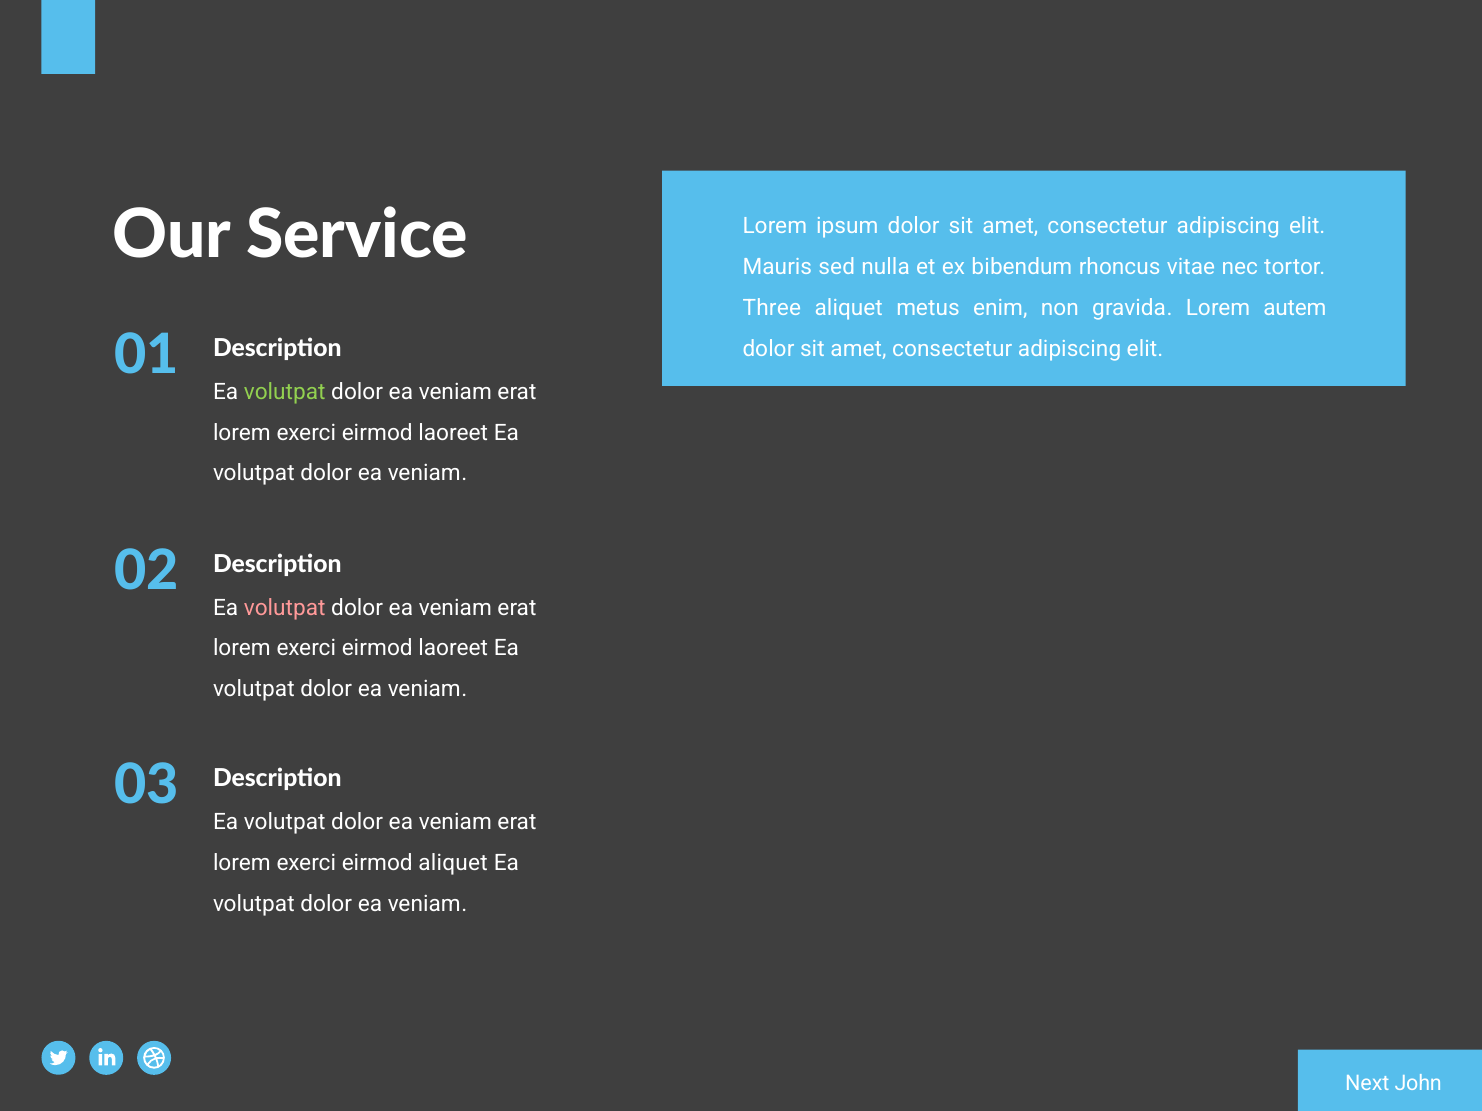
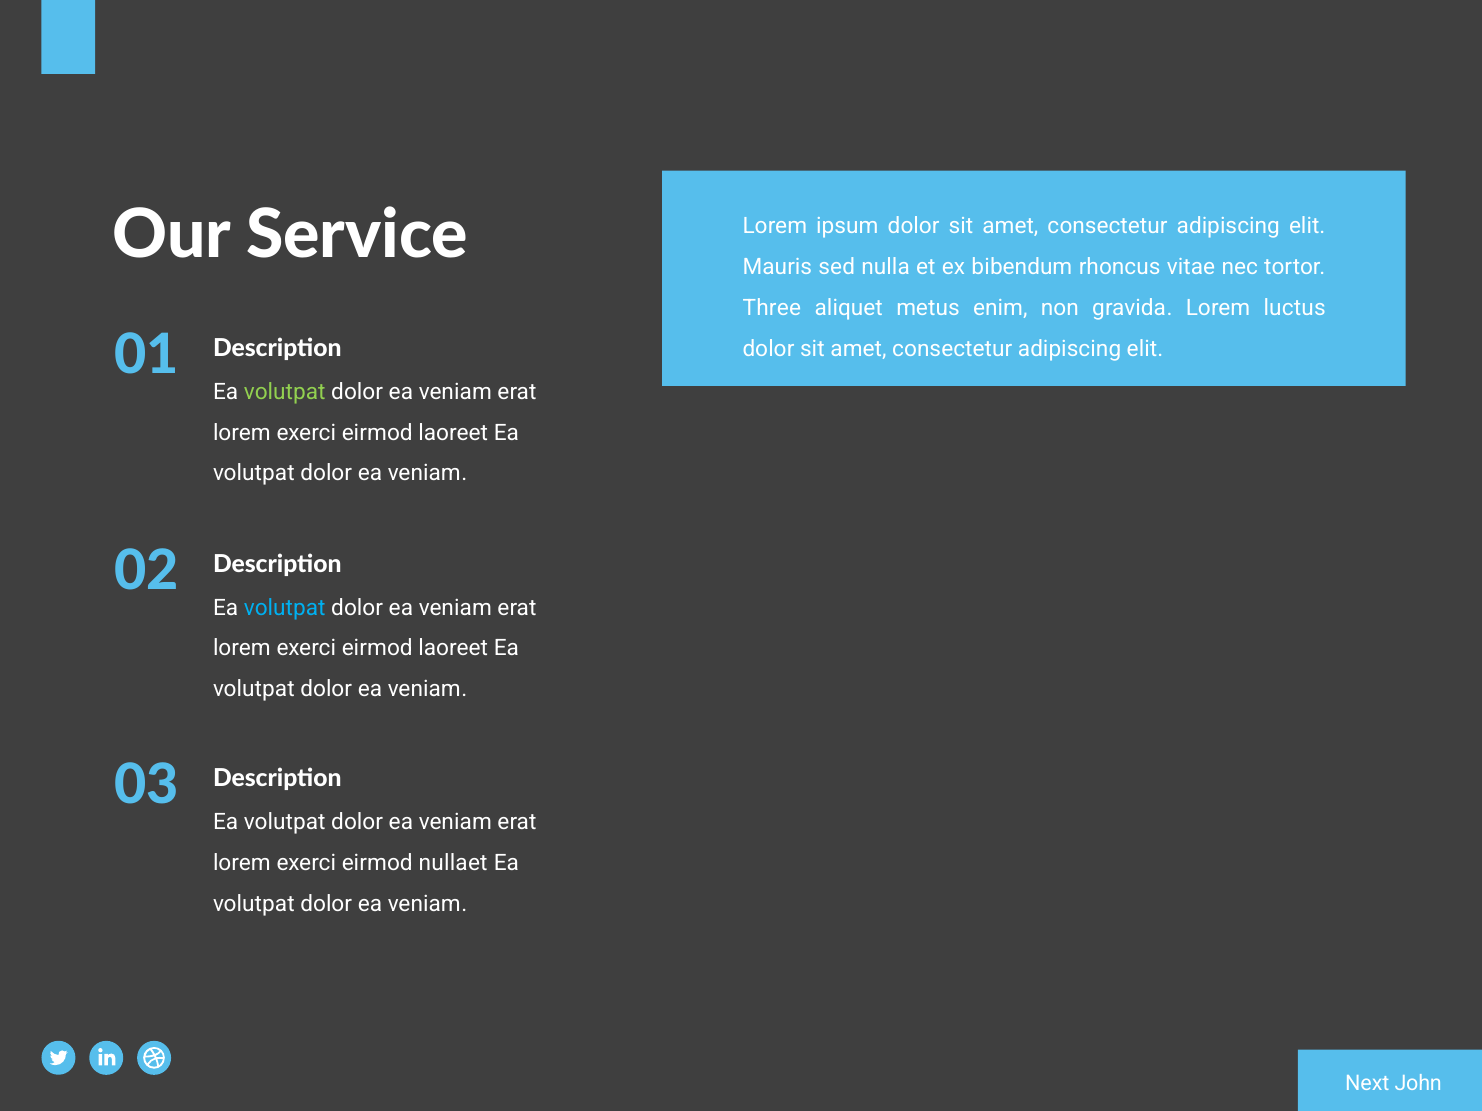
autem: autem -> luctus
volutpat at (285, 608) colour: pink -> light blue
eirmod aliquet: aliquet -> nullaet
